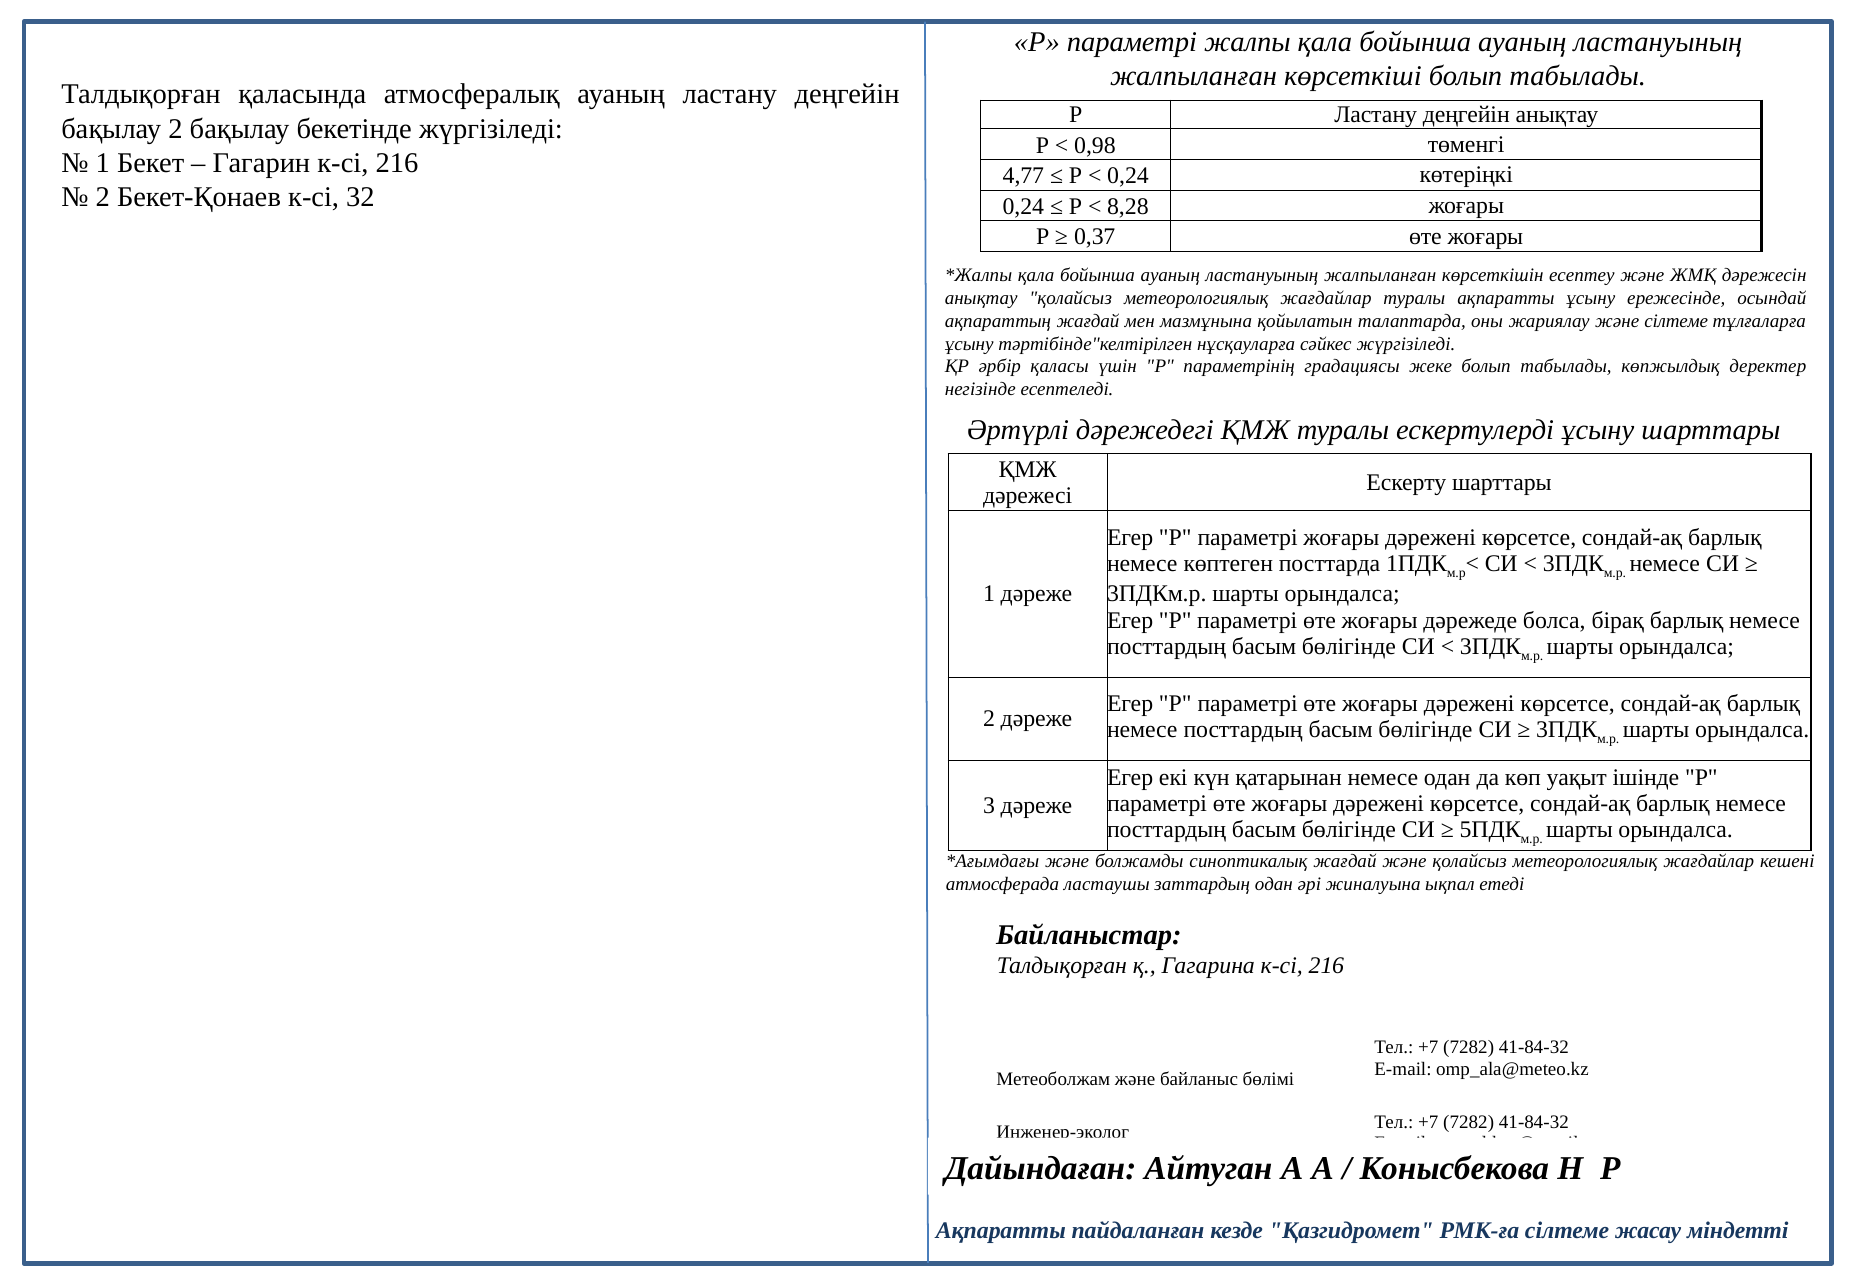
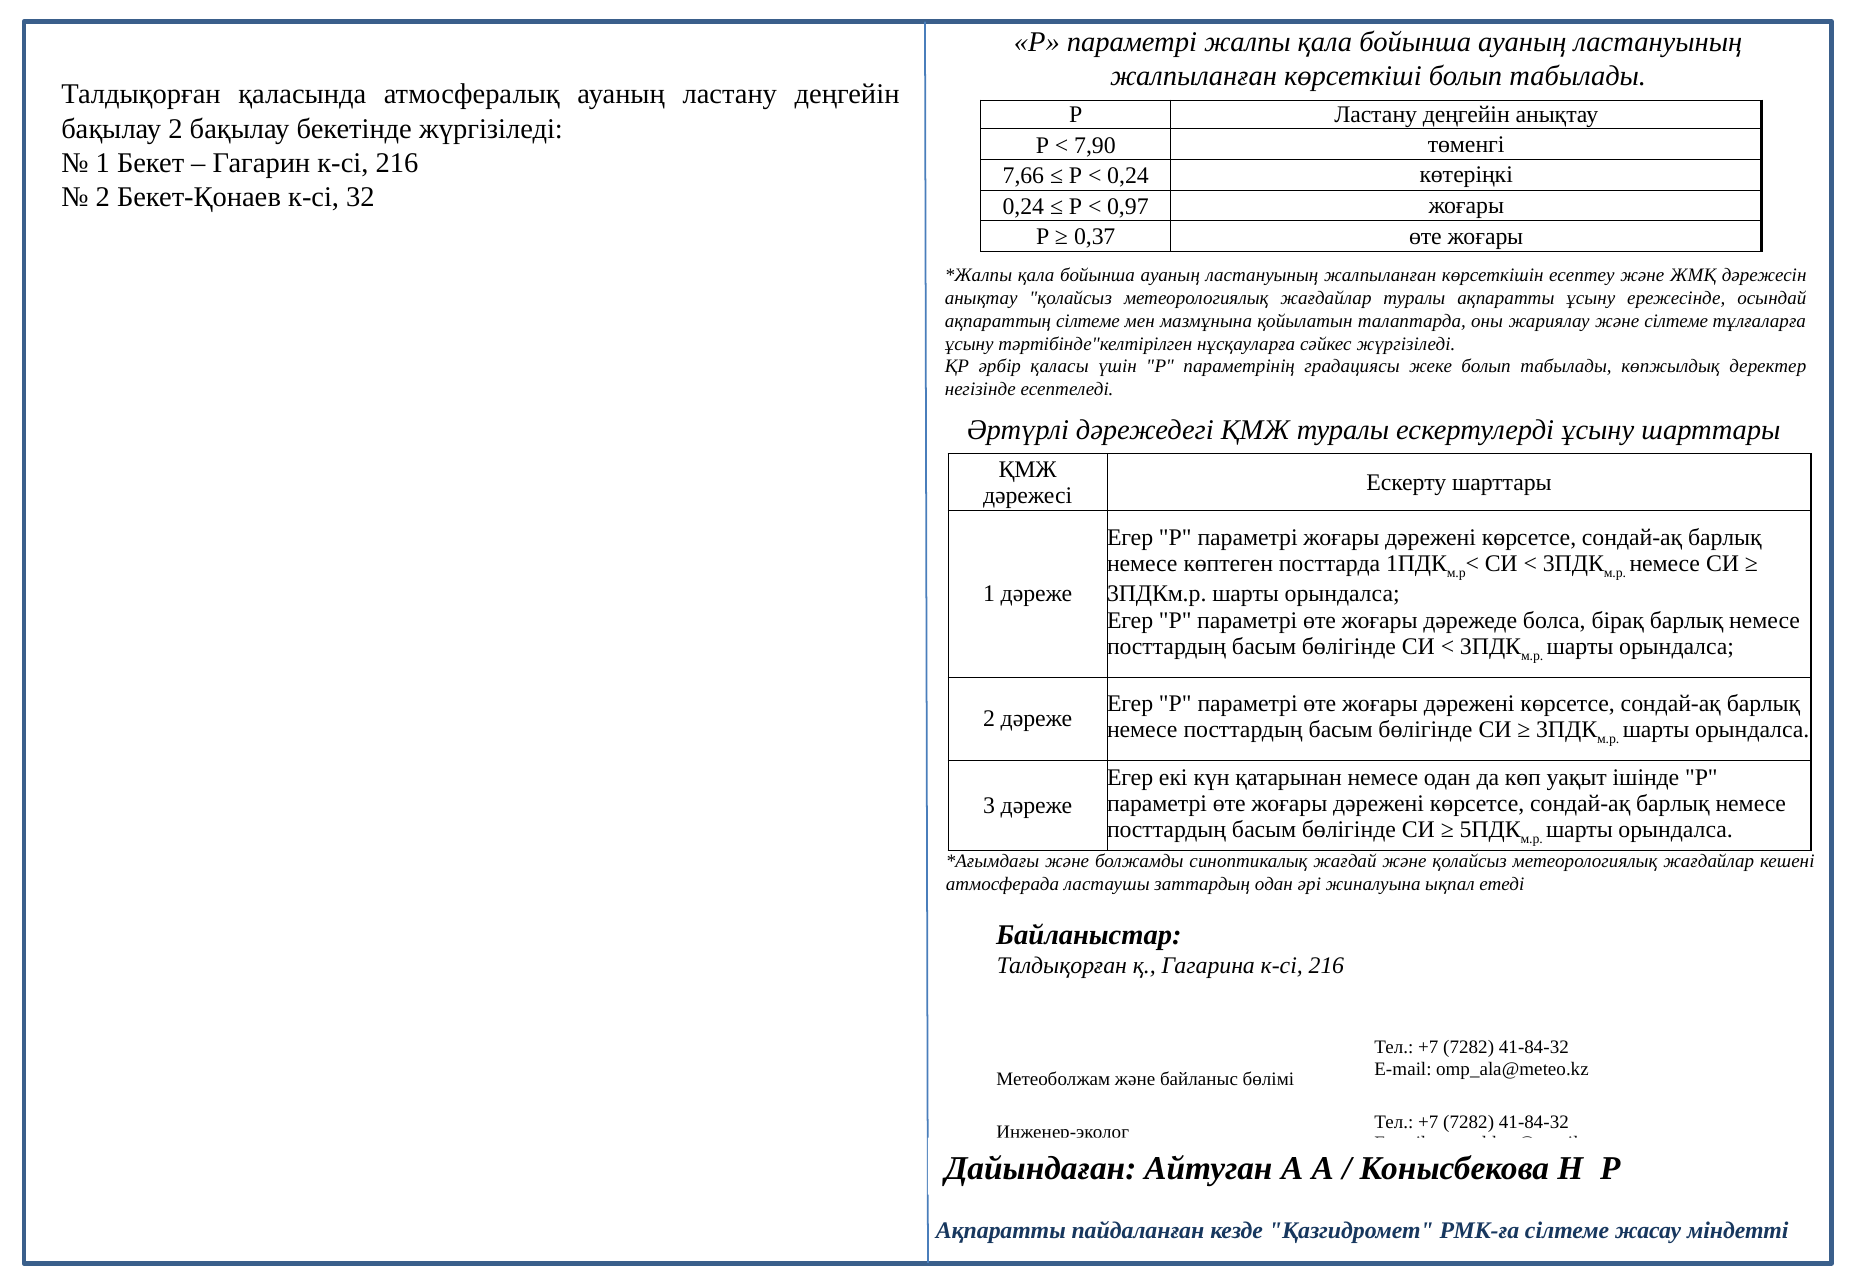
0,98: 0,98 -> 7,90
4,77: 4,77 -> 7,66
8,28: 8,28 -> 0,97
ақпараттың жағдай: жағдай -> сілтеме
